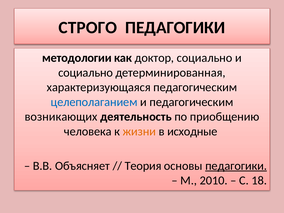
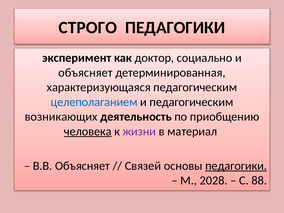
методологии: методологии -> эксперимент
социально at (86, 73): социально -> объясняет
человека underline: none -> present
жизни colour: orange -> purple
исходные: исходные -> материал
Теория: Теория -> Связей
2010: 2010 -> 2028
18: 18 -> 88
